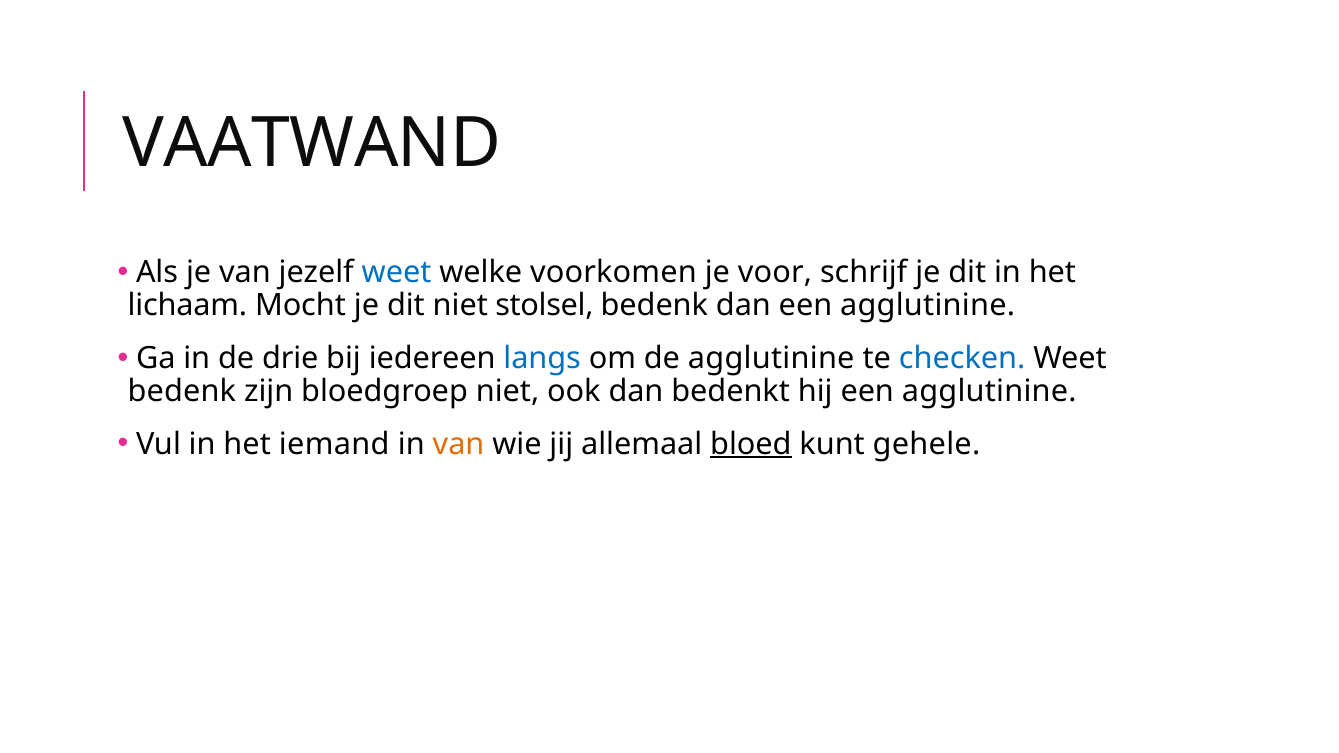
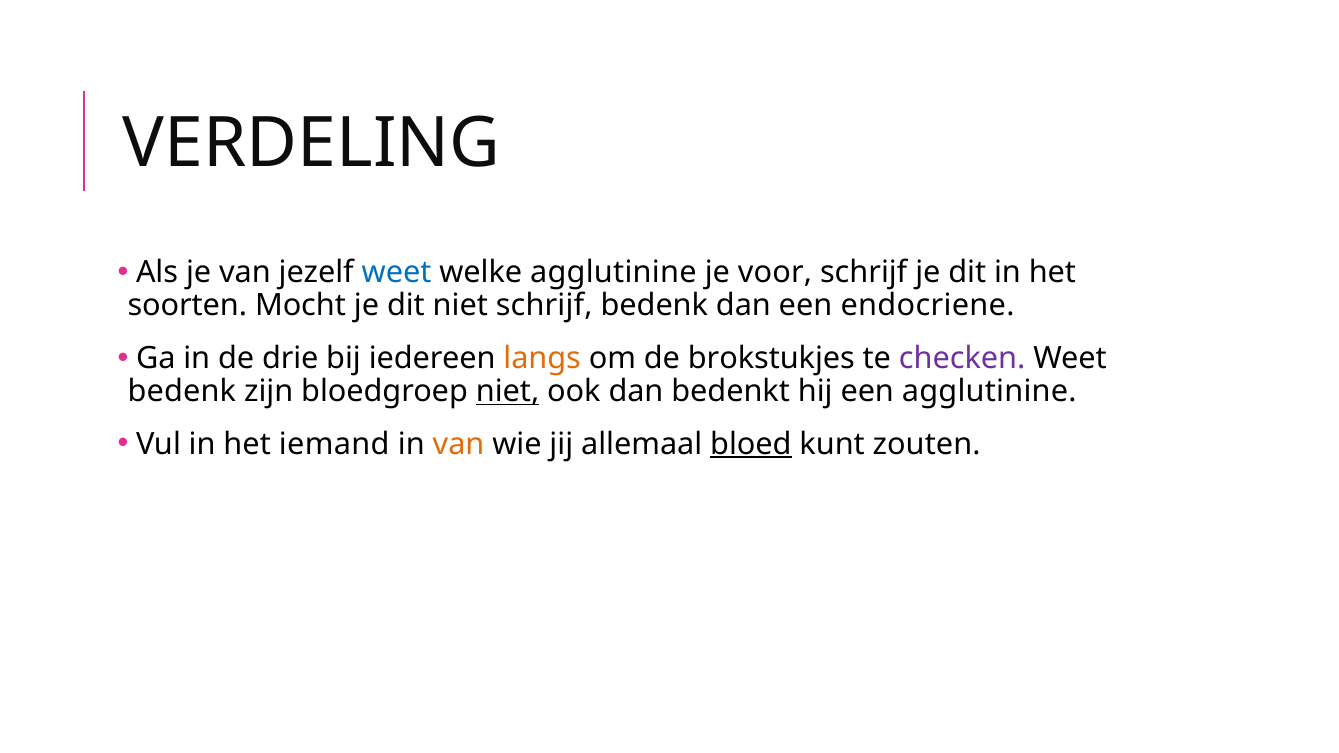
VAATWAND: VAATWAND -> VERDELING
welke voorkomen: voorkomen -> agglutinine
lichaam: lichaam -> soorten
niet stolsel: stolsel -> schrijf
dan een agglutinine: agglutinine -> endocriene
langs colour: blue -> orange
de agglutinine: agglutinine -> brokstukjes
checken colour: blue -> purple
niet at (508, 391) underline: none -> present
gehele: gehele -> zouten
